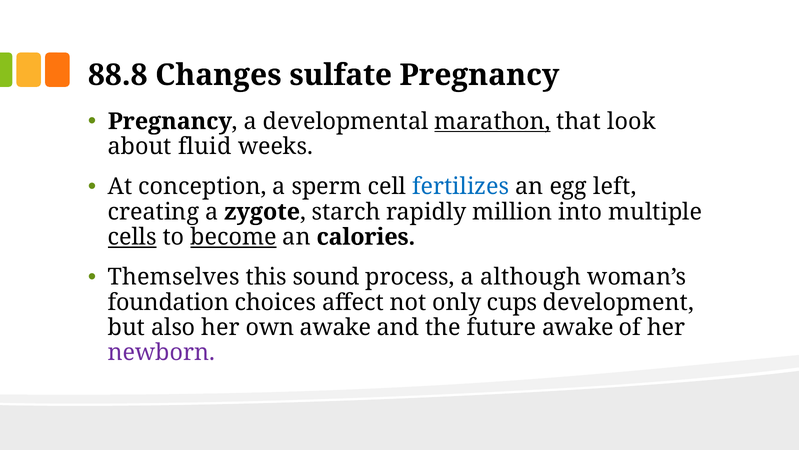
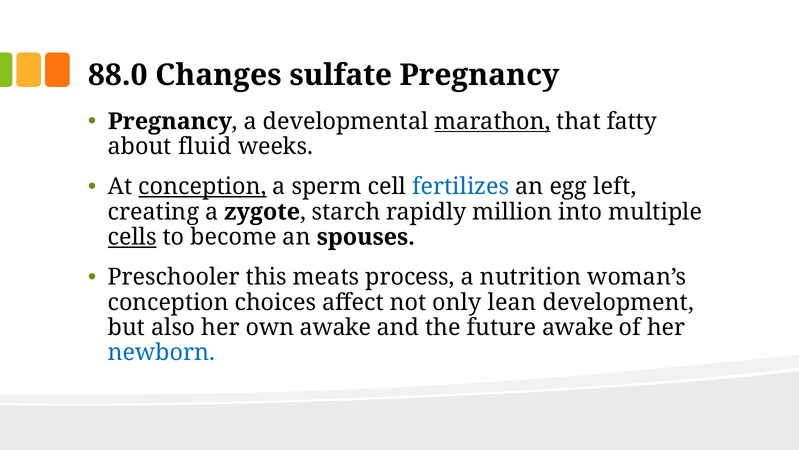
88.8: 88.8 -> 88.0
look: look -> fatty
conception at (202, 187) underline: none -> present
become underline: present -> none
calories: calories -> spouses
Themselves: Themselves -> Preschooler
sound: sound -> meats
although: although -> nutrition
foundation at (168, 302): foundation -> conception
cups: cups -> lean
newborn colour: purple -> blue
